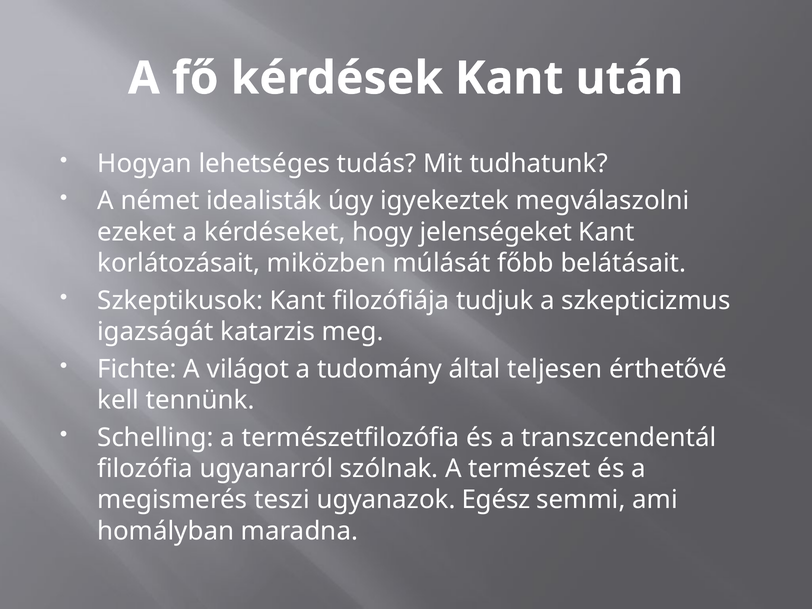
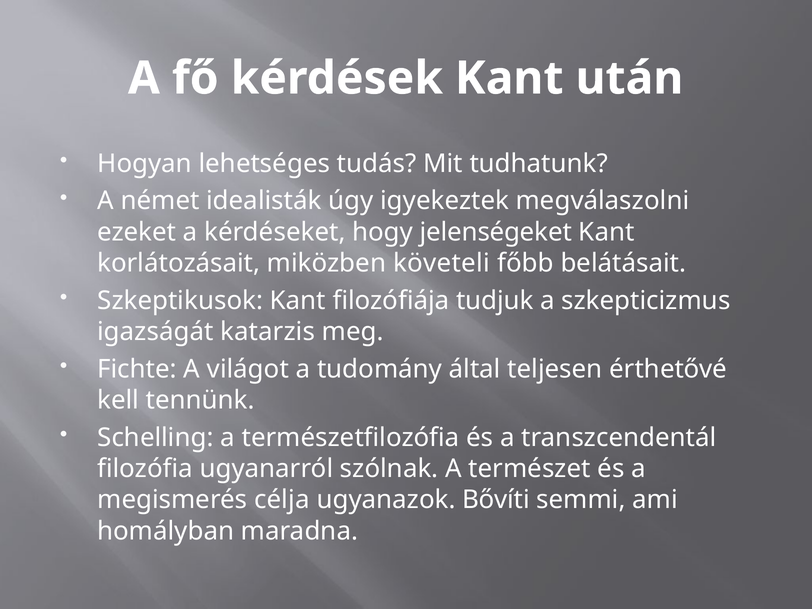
múlását: múlását -> követeli
teszi: teszi -> célja
Egész: Egész -> Bővíti
